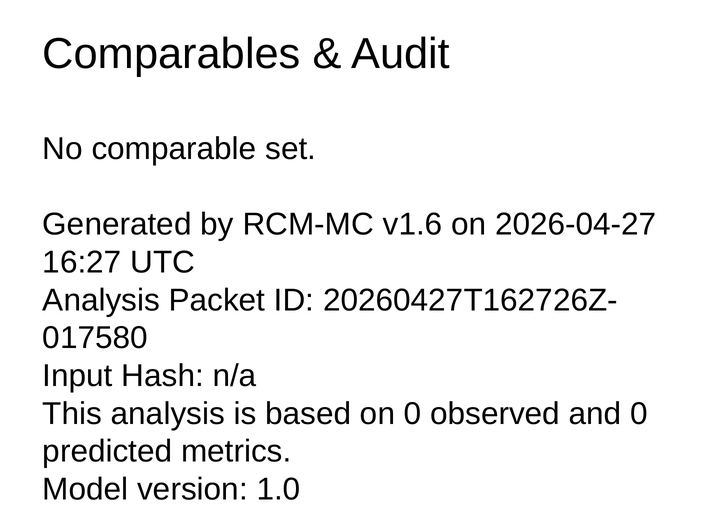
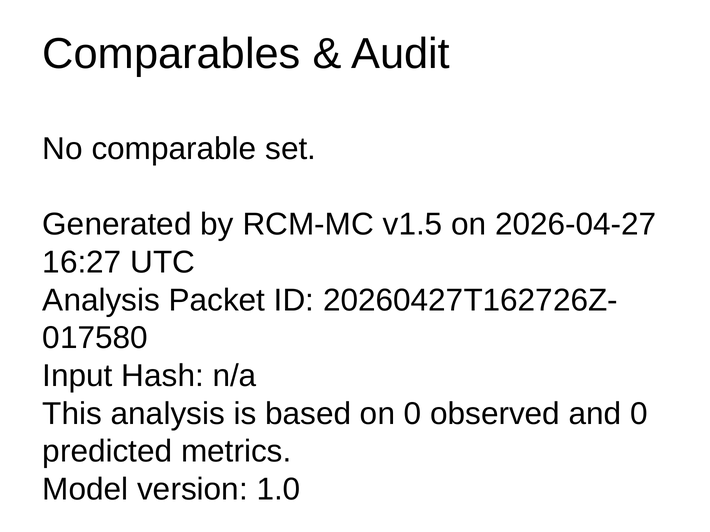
v1.6: v1.6 -> v1.5
